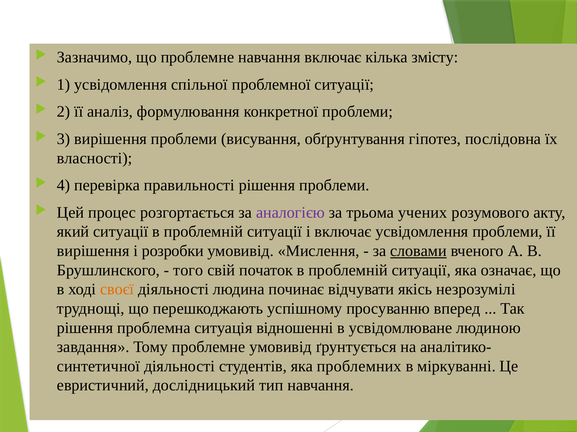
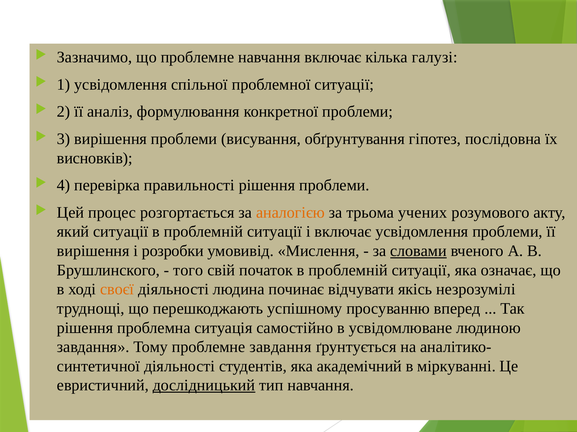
змісту: змісту -> галузі
власності: власності -> висновків
аналогією colour: purple -> orange
відношенні: відношенні -> самостійно
проблемне умовивід: умовивід -> завдання
проблемних: проблемних -> академічний
дослідницький underline: none -> present
